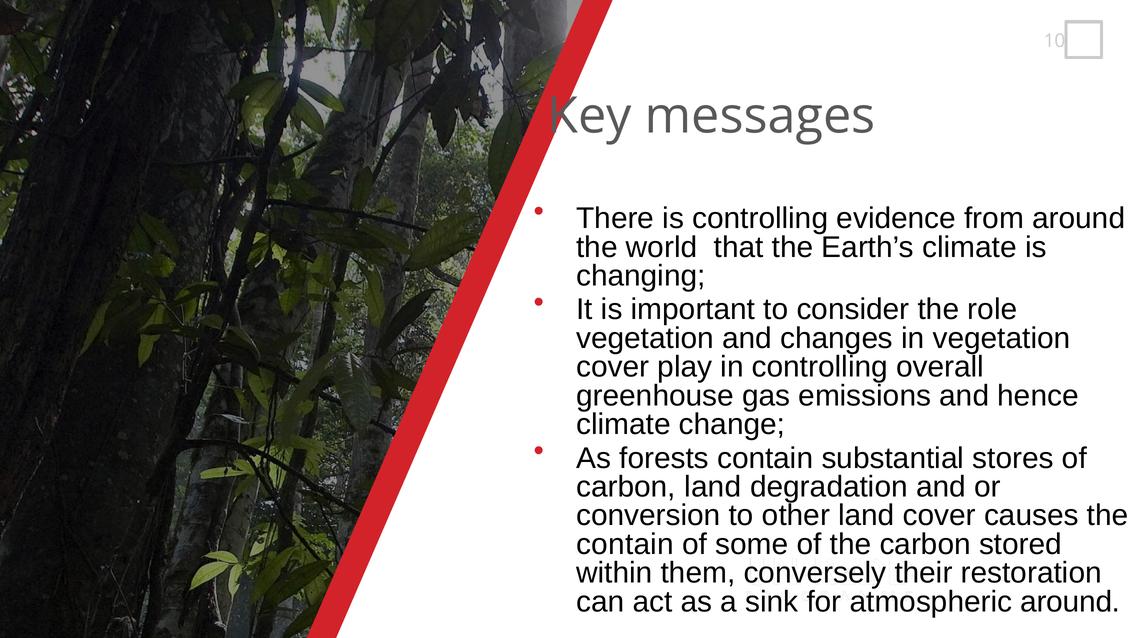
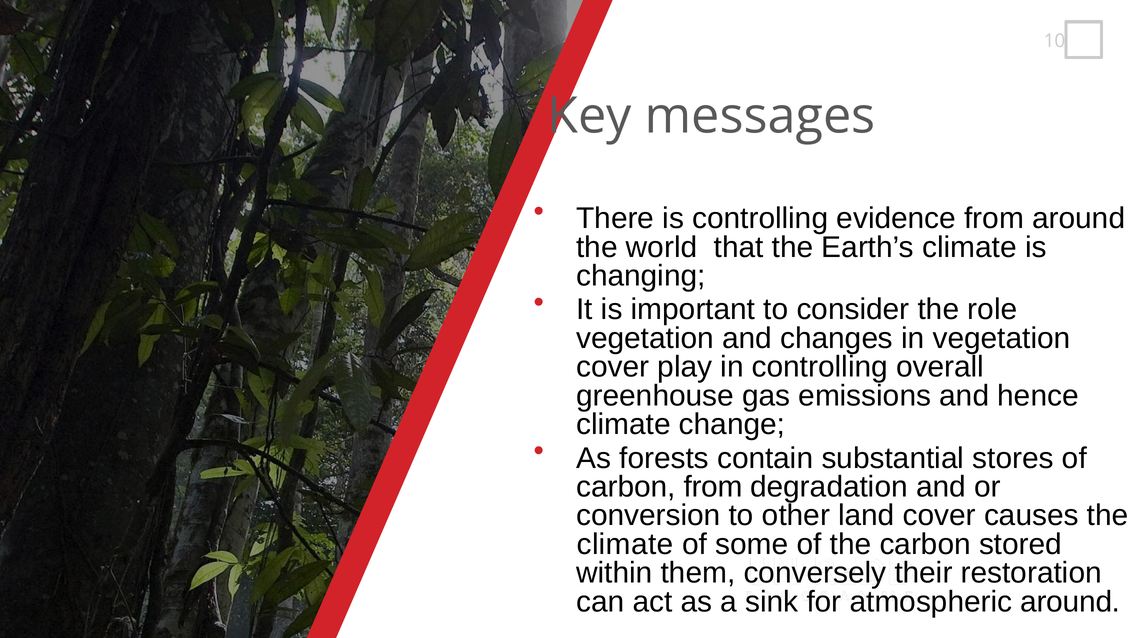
carbon land: land -> from
contain at (625, 544): contain -> climate
